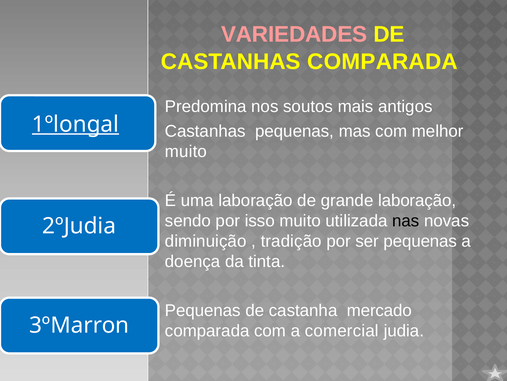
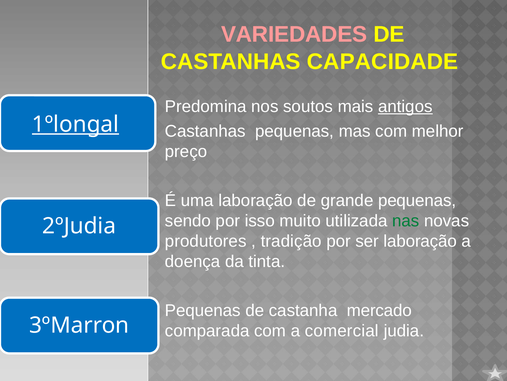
CASTANHAS COMPARADA: COMPARADA -> CAPACIDADE
antigos underline: none -> present
muito at (186, 151): muito -> preço
grande laboração: laboração -> pequenas
nas colour: black -> green
diminuição: diminuição -> produtores
ser pequenas: pequenas -> laboração
